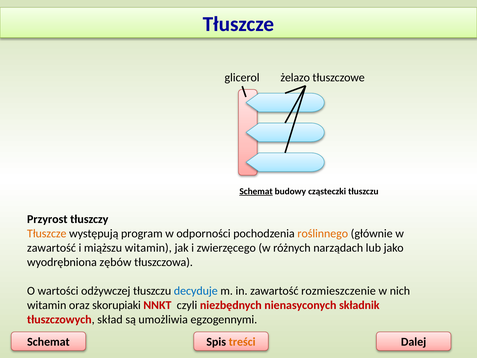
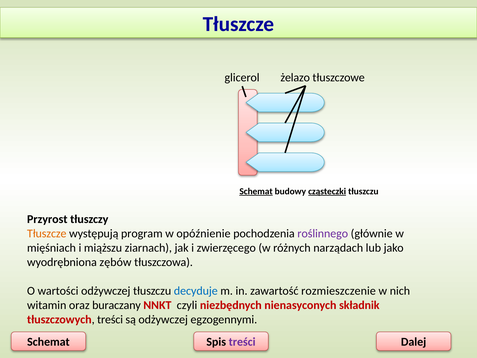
cząsteczki underline: none -> present
odporności: odporności -> opóźnienie
roślinnego colour: orange -> purple
zawartość at (51, 248): zawartość -> mięśniach
miąższu witamin: witamin -> ziarnach
skorupiaki: skorupiaki -> buraczany
tłuszczowych skład: skład -> treści
są umożliwia: umożliwia -> odżywczej
treści at (242, 342) colour: orange -> purple
